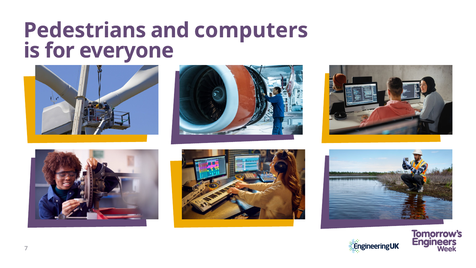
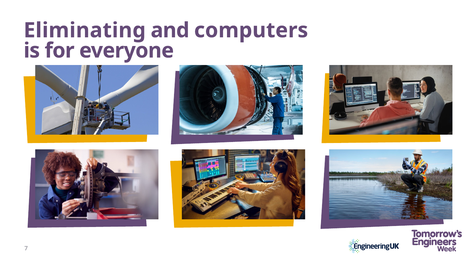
Pedestrians: Pedestrians -> Eliminating
